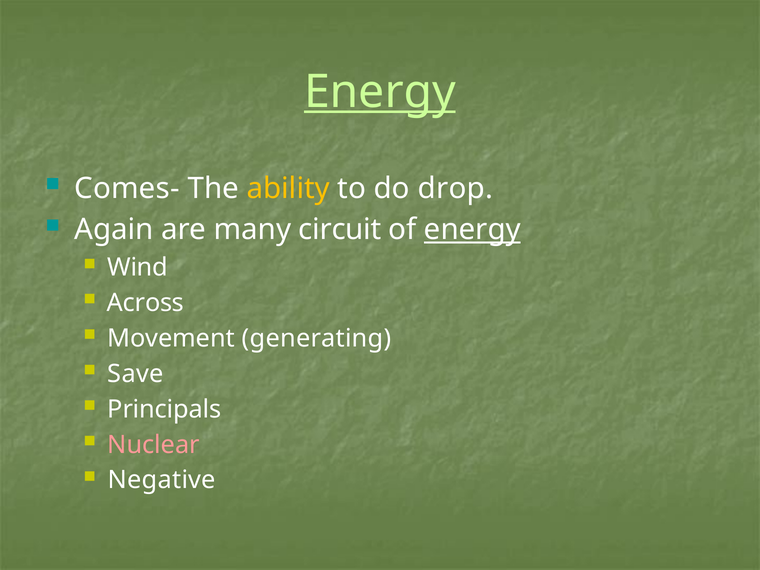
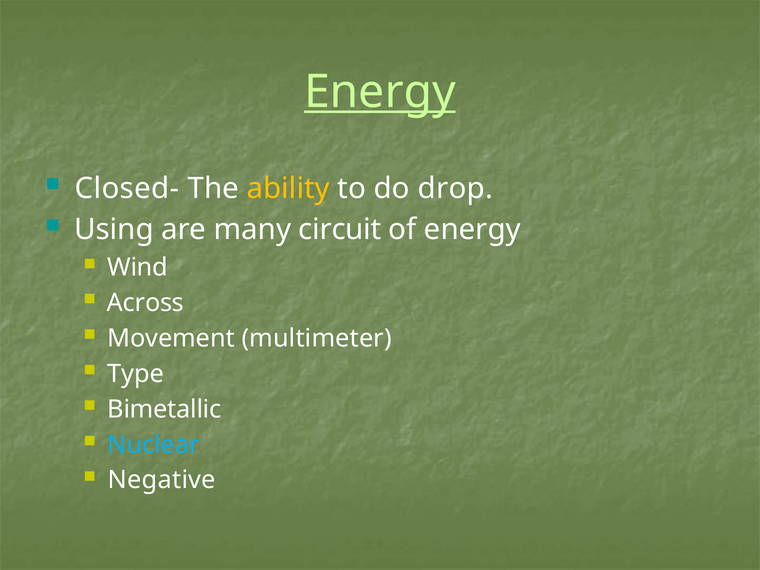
Comes-: Comes- -> Closed-
Again: Again -> Using
energy at (472, 230) underline: present -> none
generating: generating -> multimeter
Save: Save -> Type
Principals: Principals -> Bimetallic
Nuclear colour: pink -> light blue
